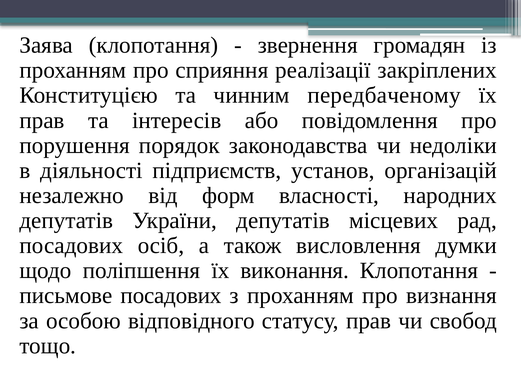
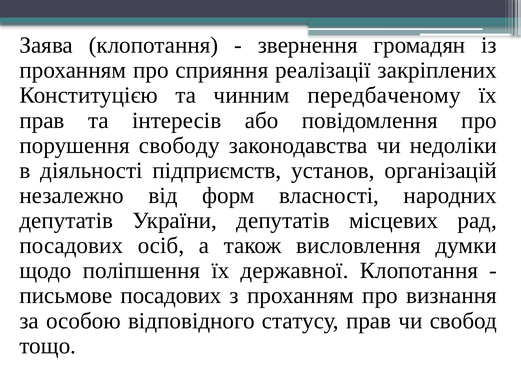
порядок: порядок -> свободу
виконання: виконання -> державної
